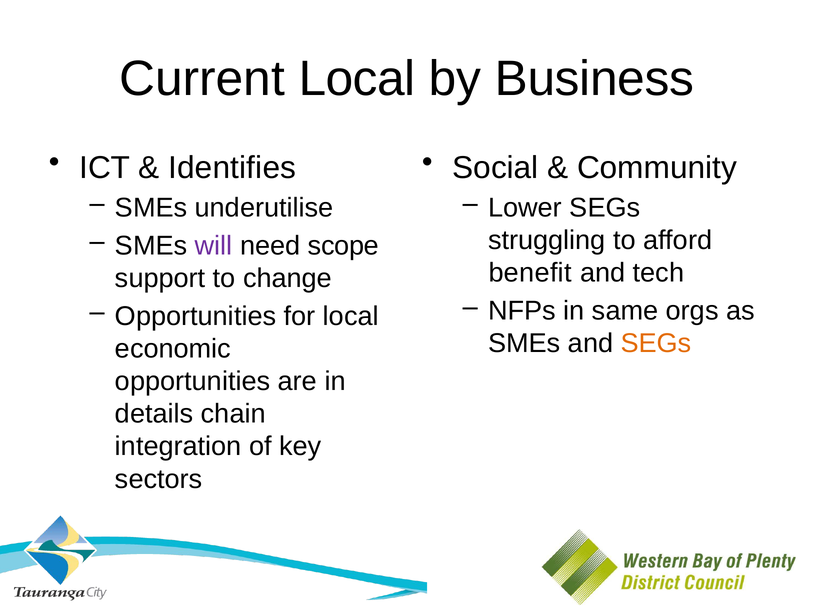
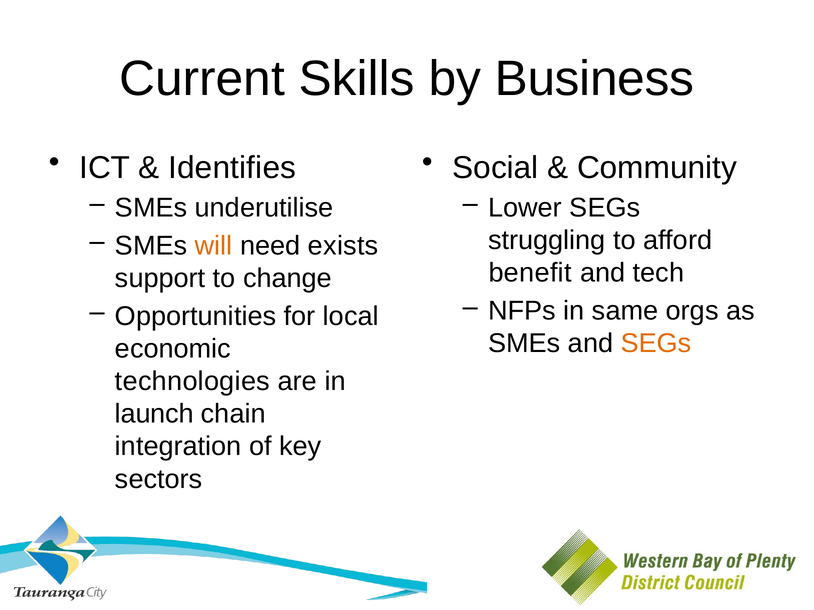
Current Local: Local -> Skills
will colour: purple -> orange
scope: scope -> exists
opportunities at (193, 382): opportunities -> technologies
details: details -> launch
